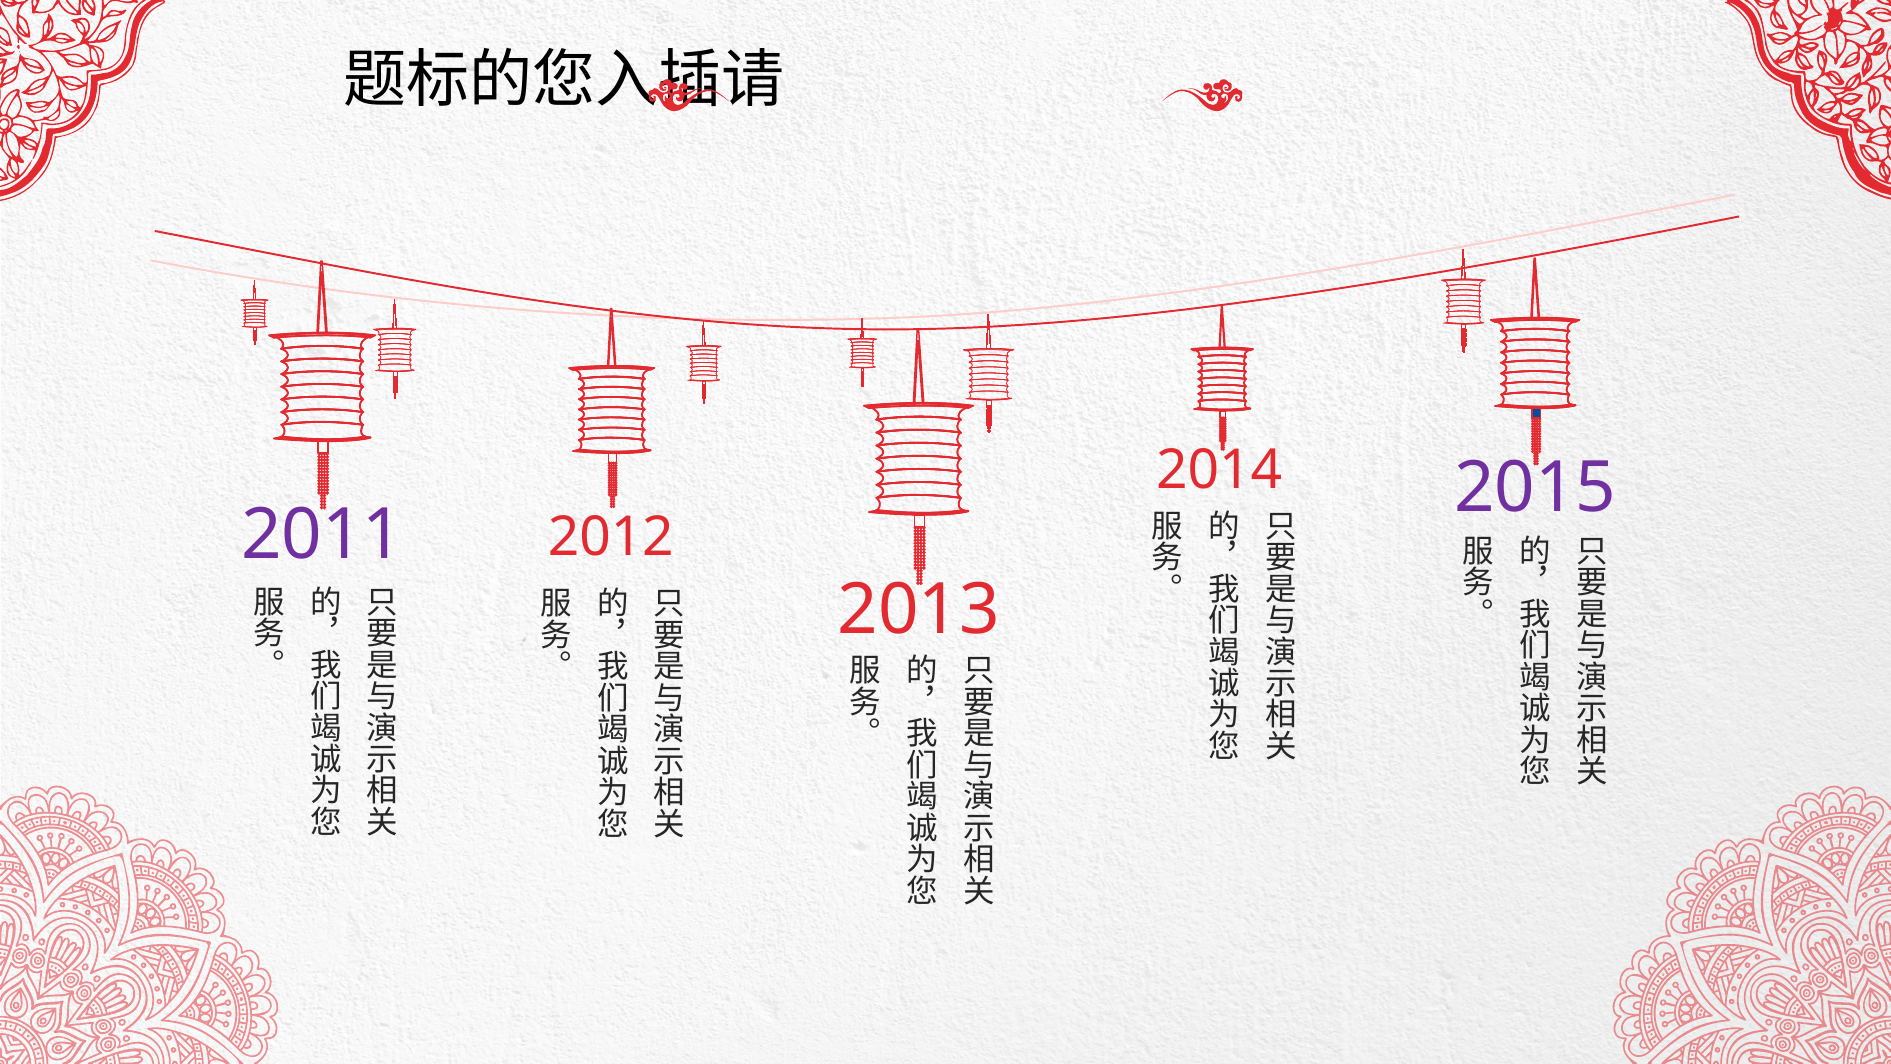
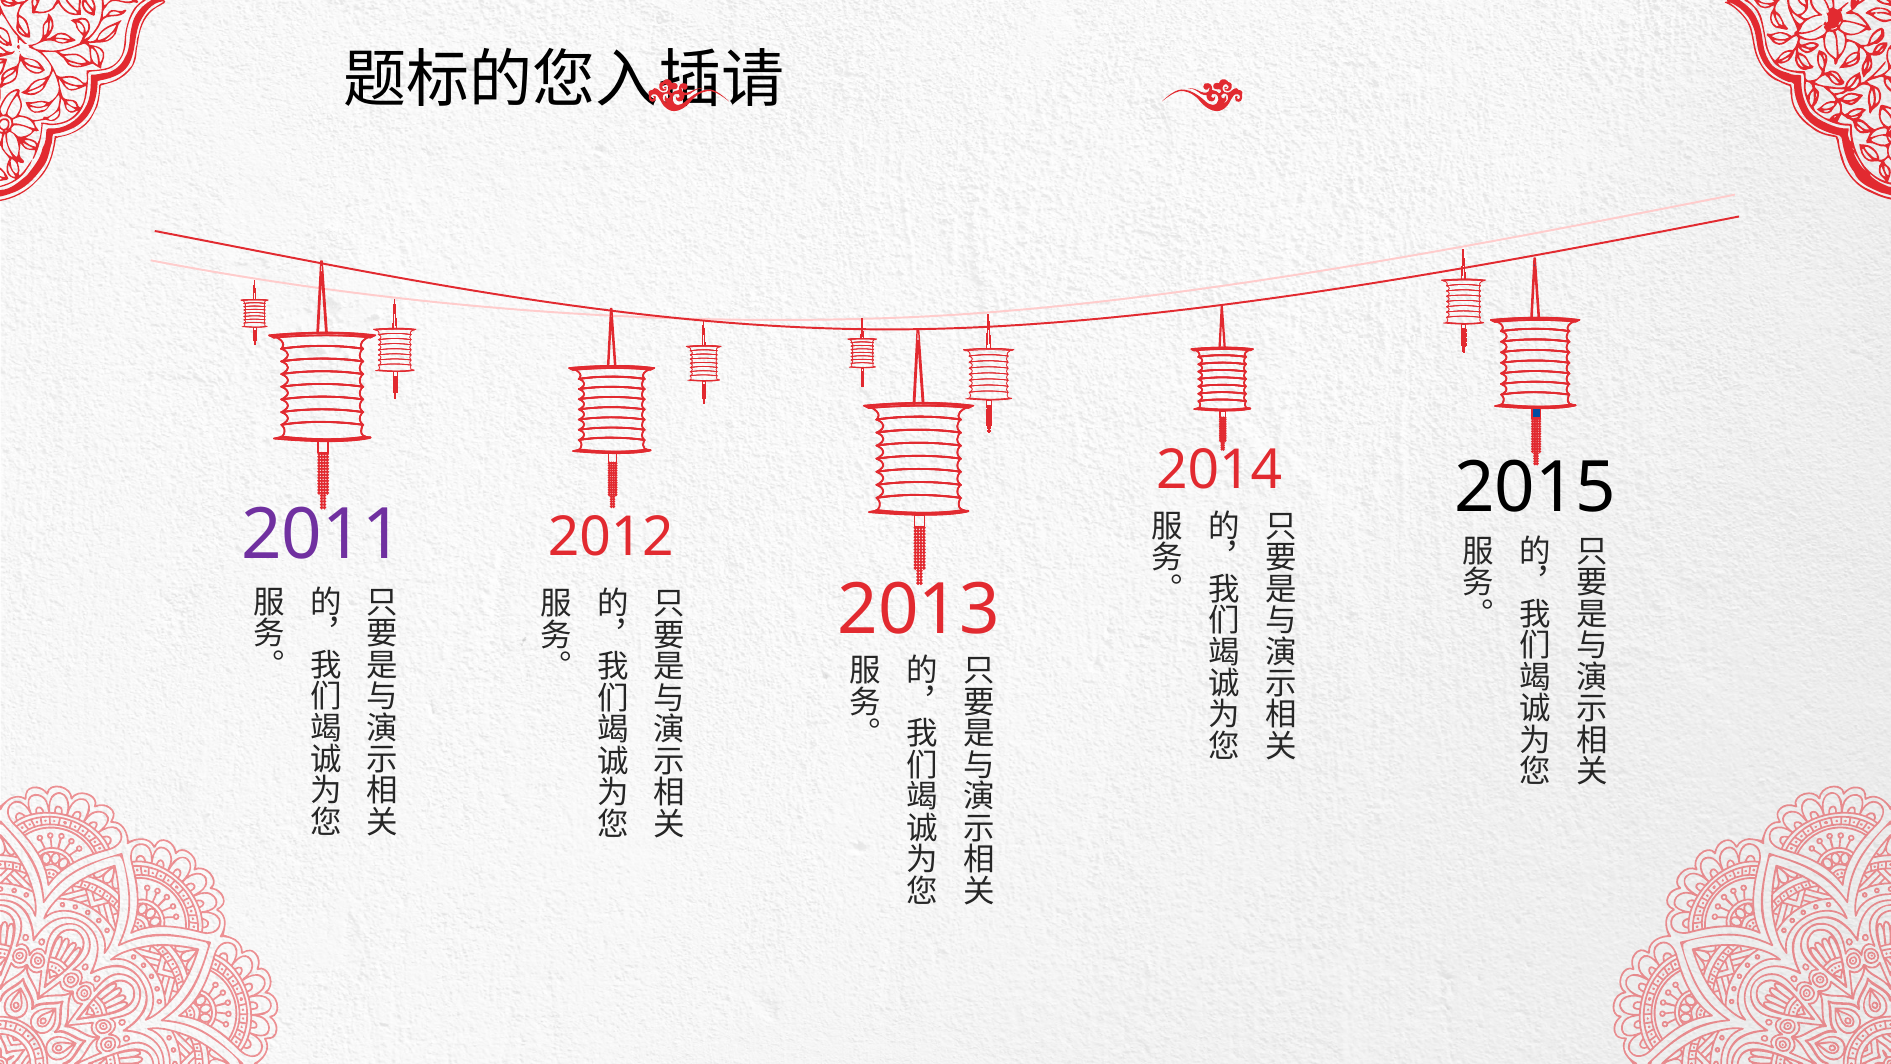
2015 colour: purple -> black
